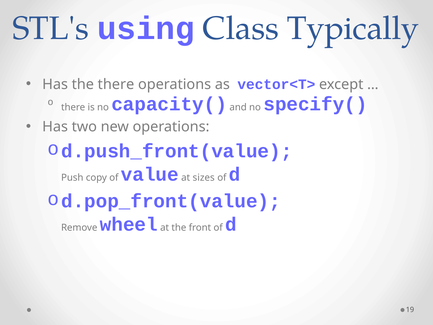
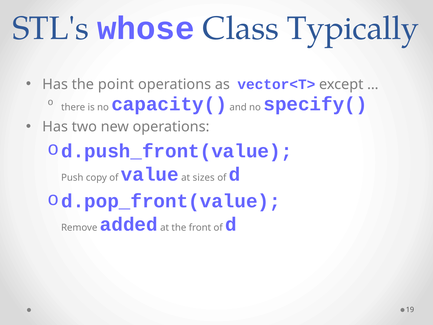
using: using -> whose
the there: there -> point
wheel: wheel -> added
